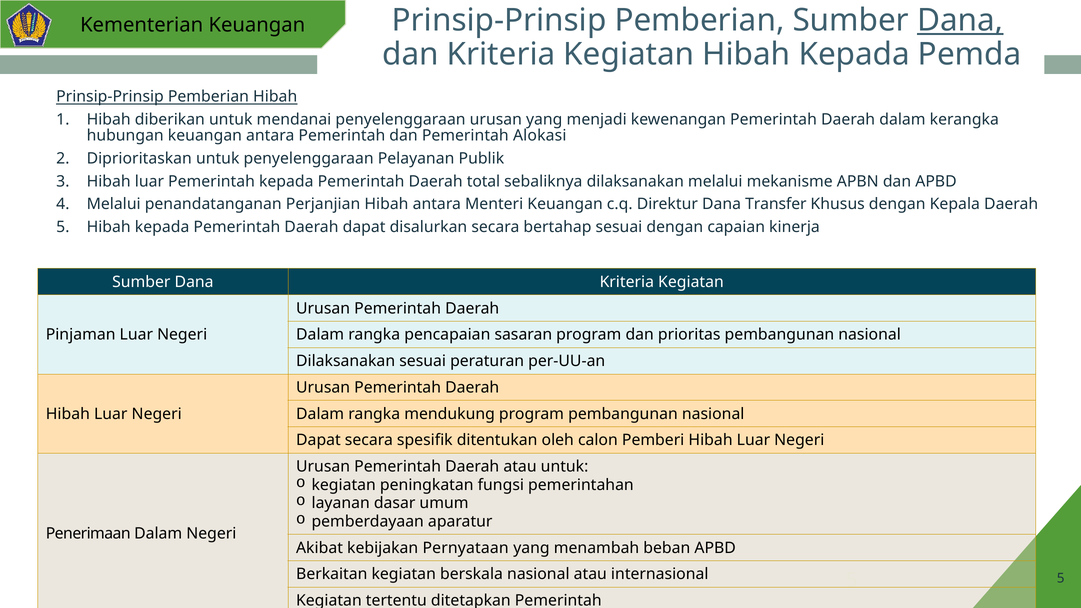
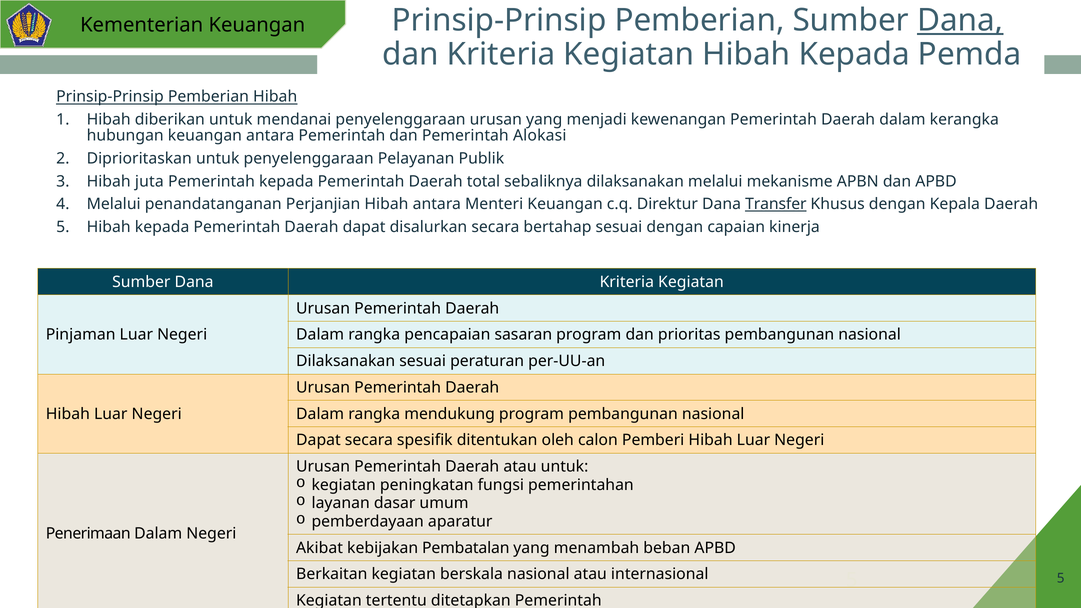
luar at (149, 181): luar -> juta
Transfer underline: none -> present
Pernyataan: Pernyataan -> Pembatalan
